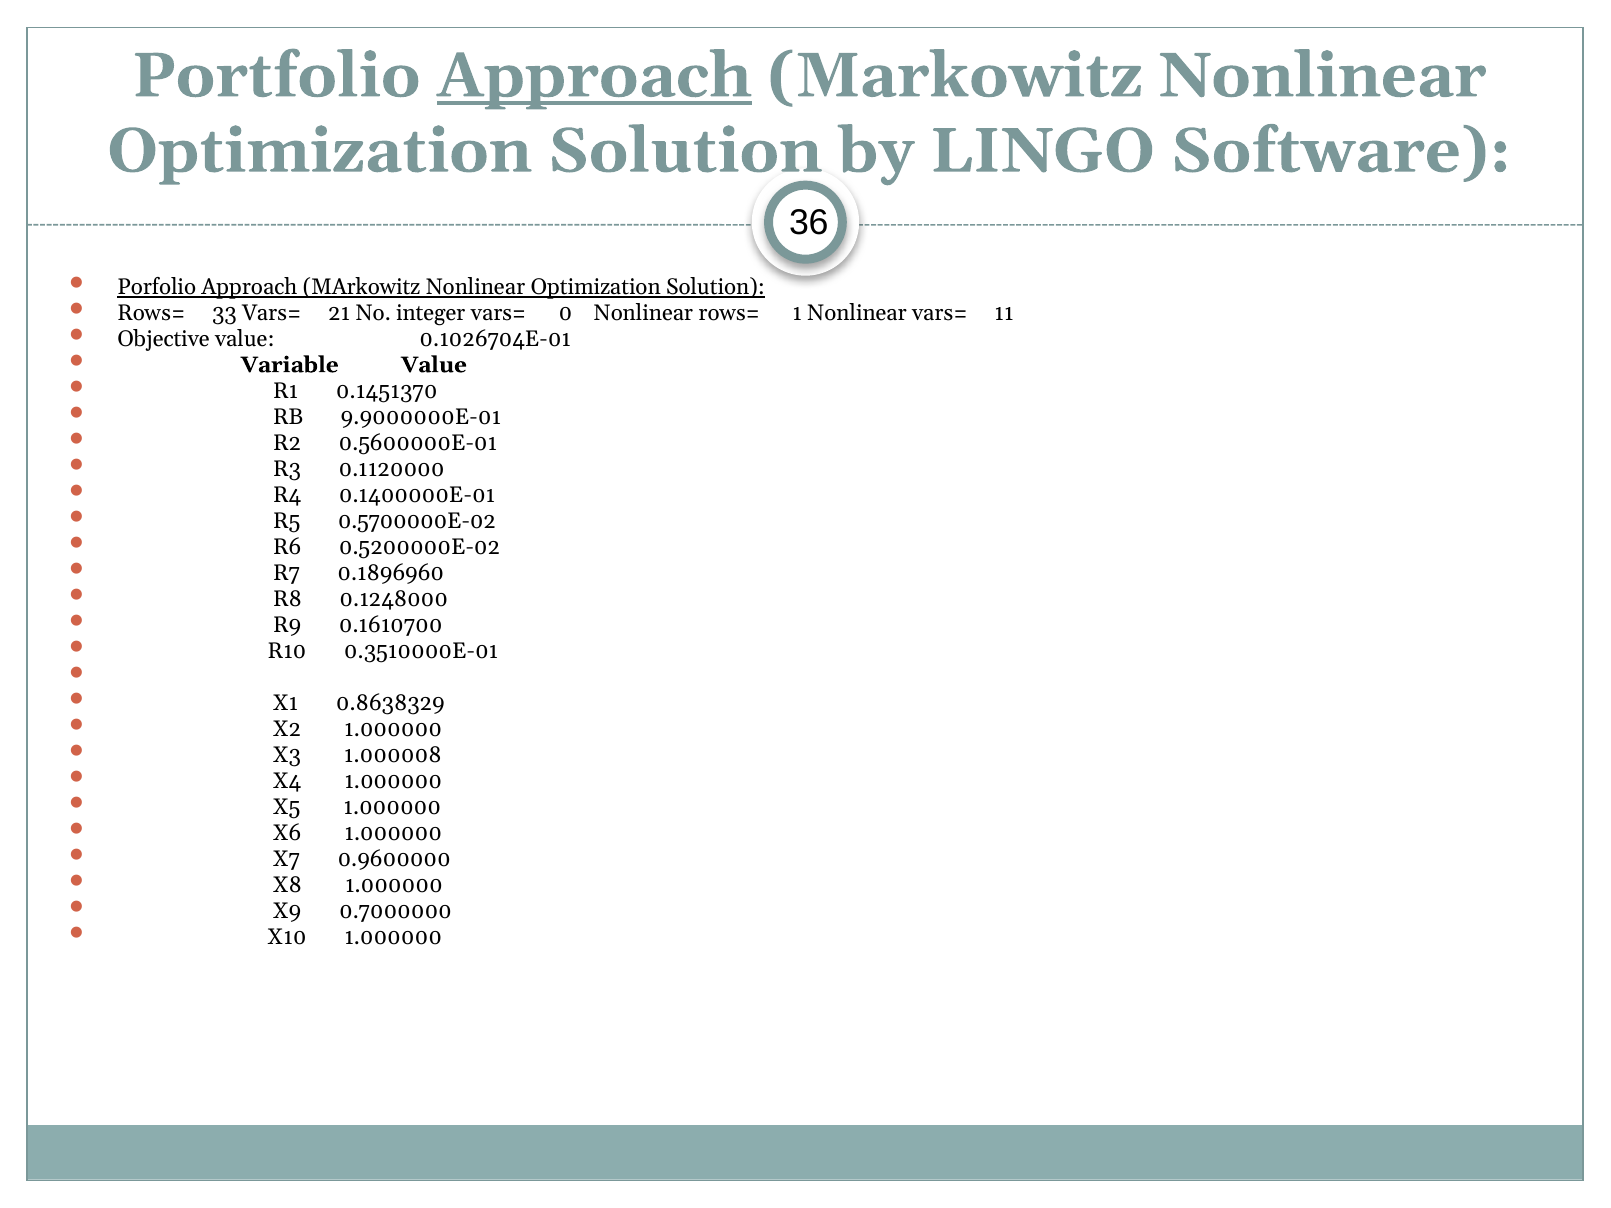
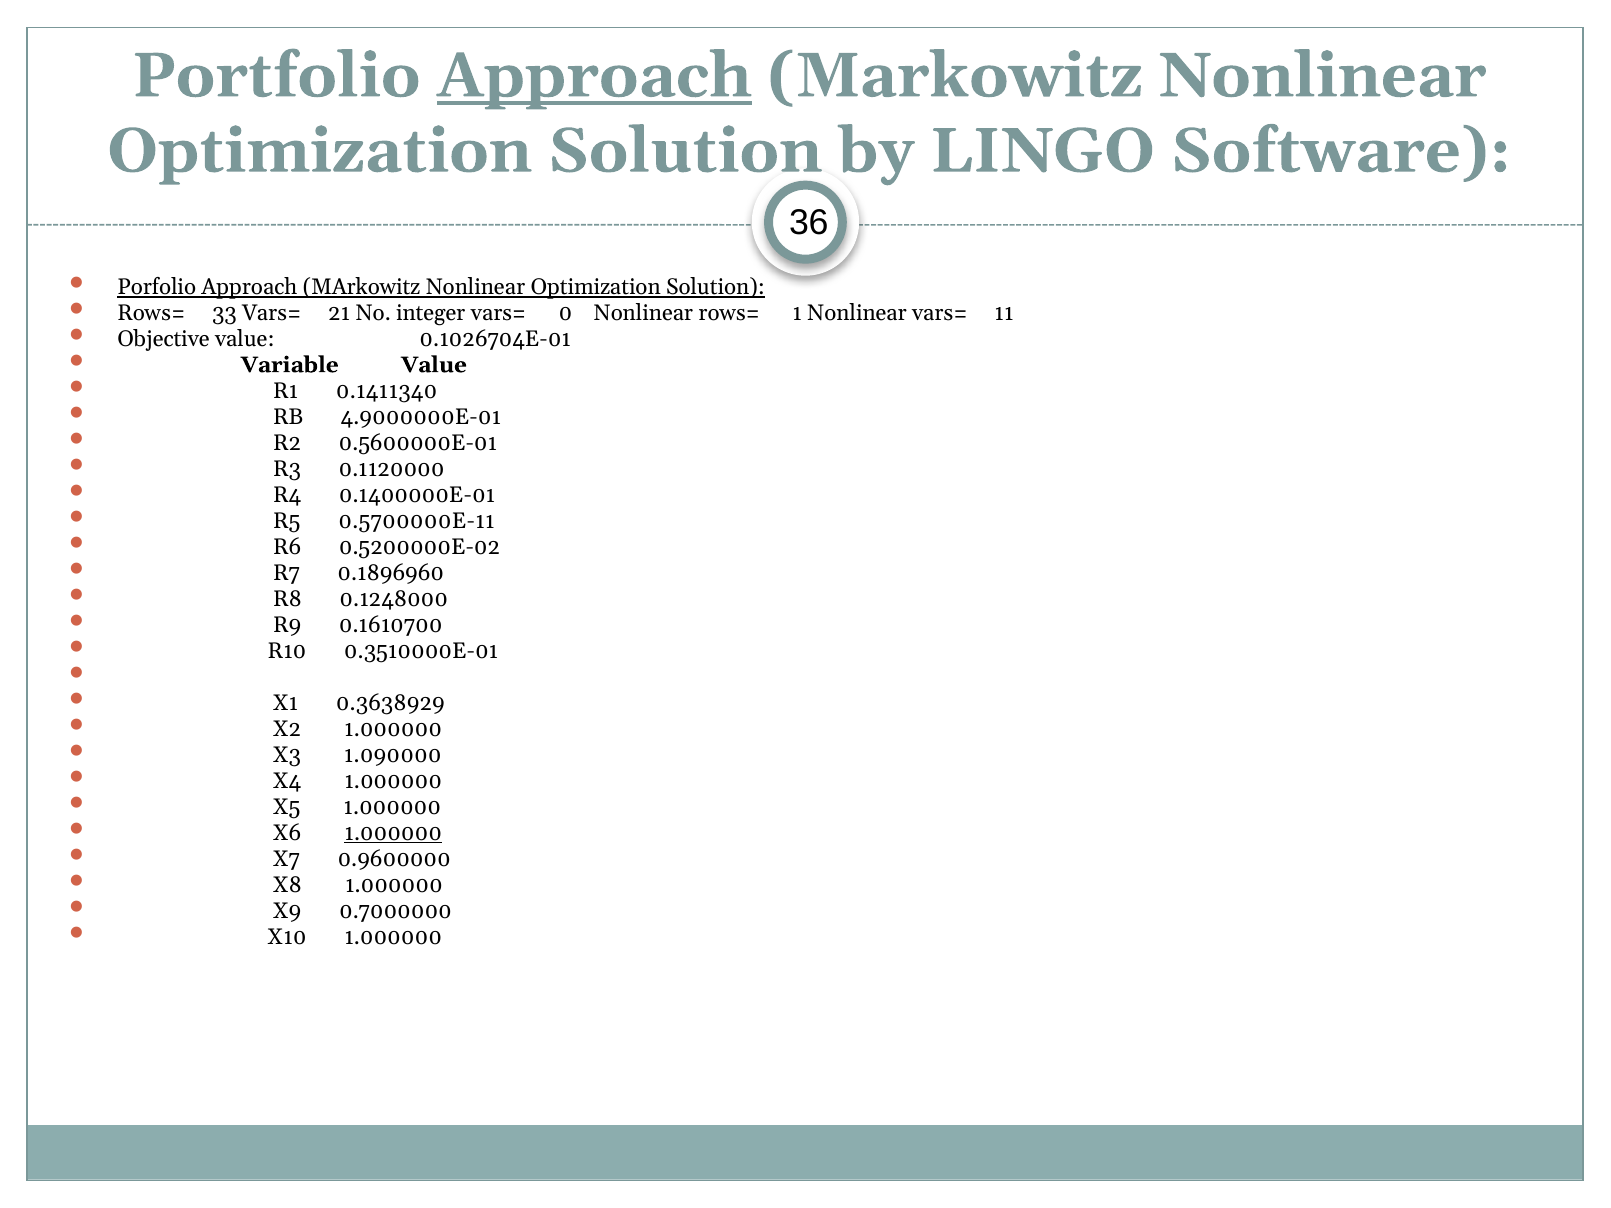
0.1451370: 0.1451370 -> 0.1411340
9.9000000E-01: 9.9000000E-01 -> 4.9000000E-01
0.5700000E-02: 0.5700000E-02 -> 0.5700000E-11
0.8638329: 0.8638329 -> 0.3638929
1.000008: 1.000008 -> 1.090000
1.000000 at (393, 833) underline: none -> present
